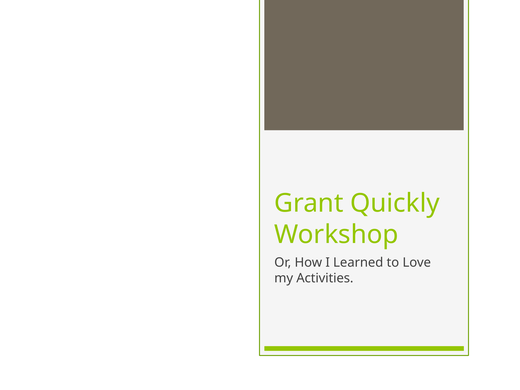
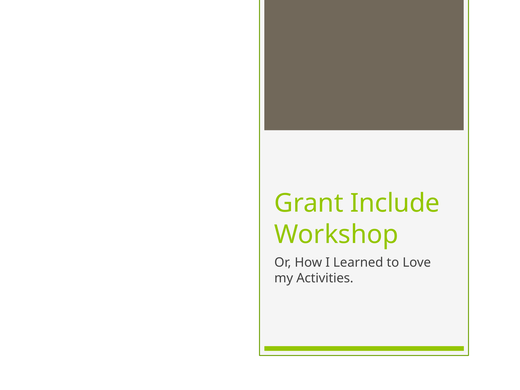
Quickly: Quickly -> Include
